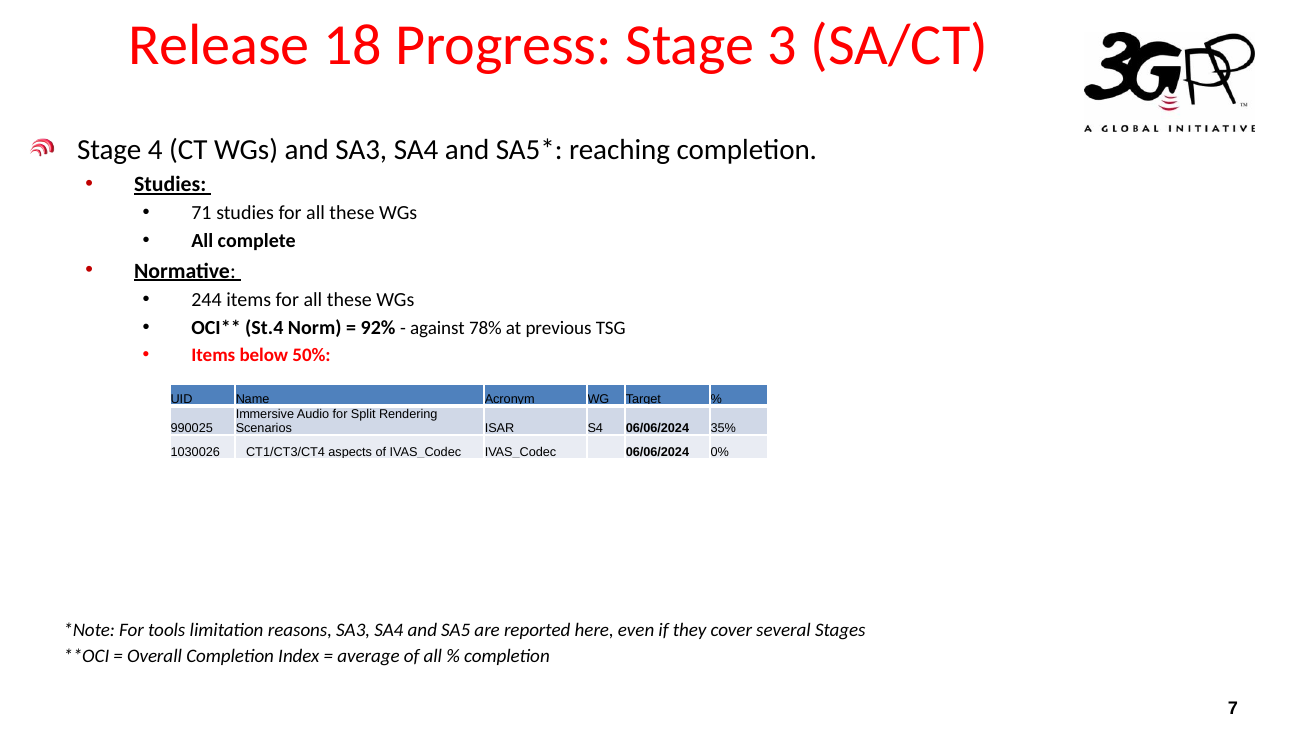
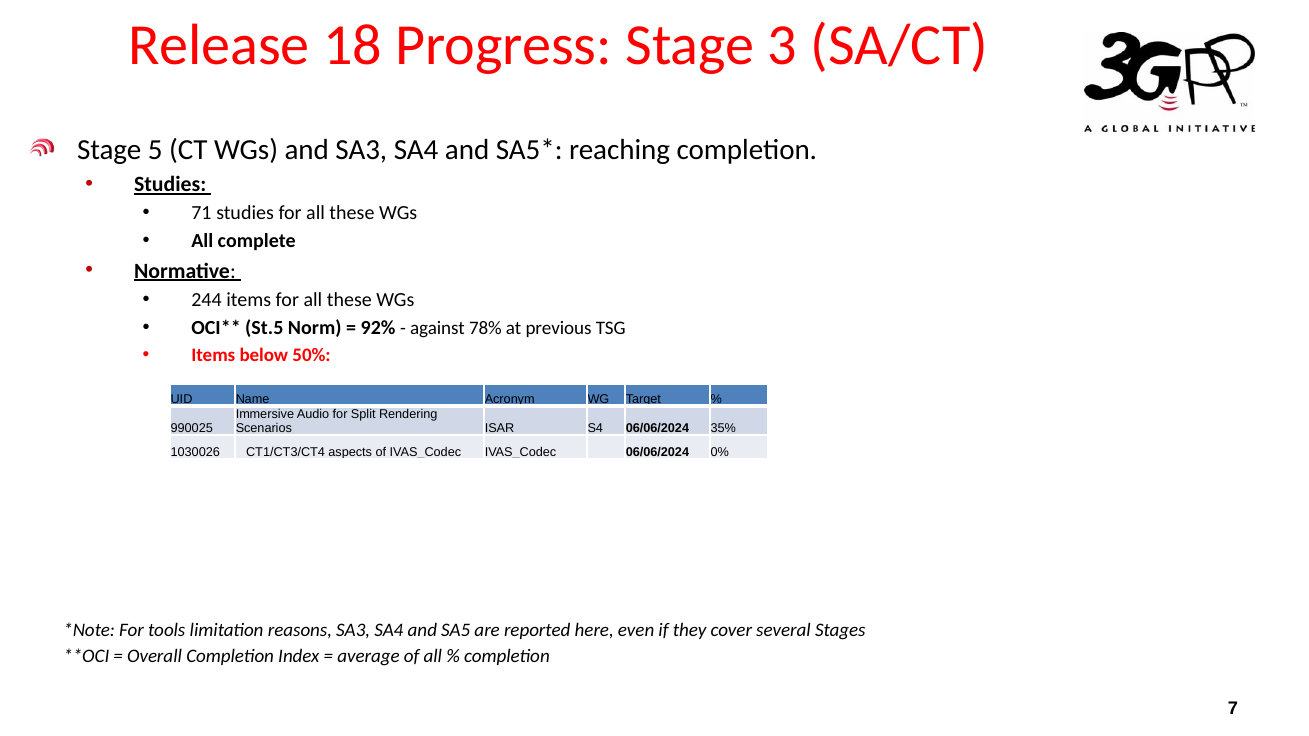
4: 4 -> 5
St.4: St.4 -> St.5
